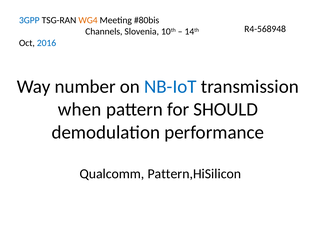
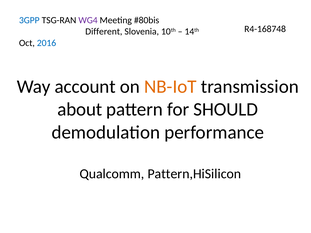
WG4 colour: orange -> purple
R4-568948: R4-568948 -> R4-168748
Channels: Channels -> Different
number: number -> account
NB-IoT colour: blue -> orange
when: when -> about
